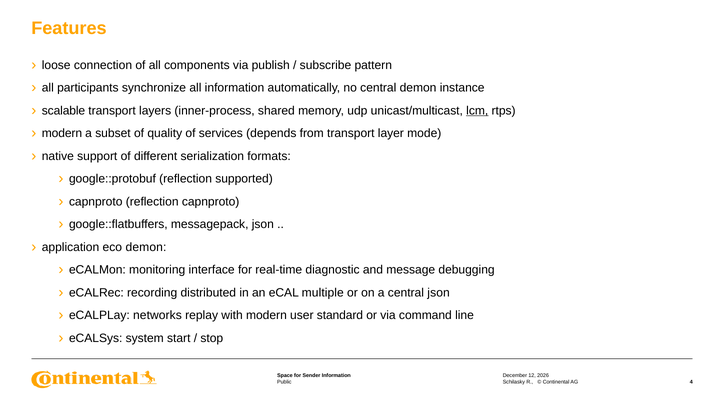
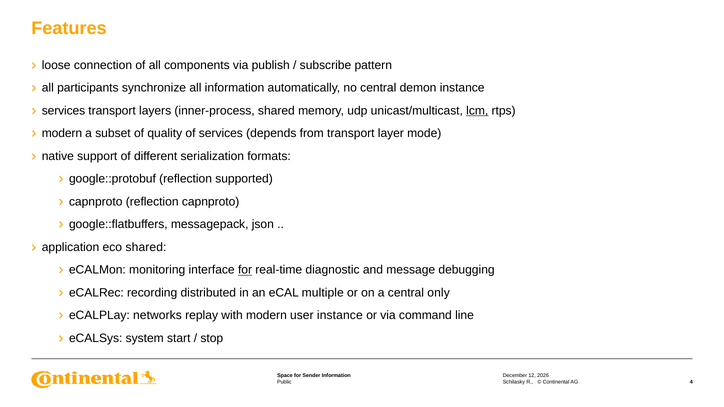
scalable at (64, 111): scalable -> services
eco demon: demon -> shared
for at (245, 270) underline: none -> present
central json: json -> only
user standard: standard -> instance
